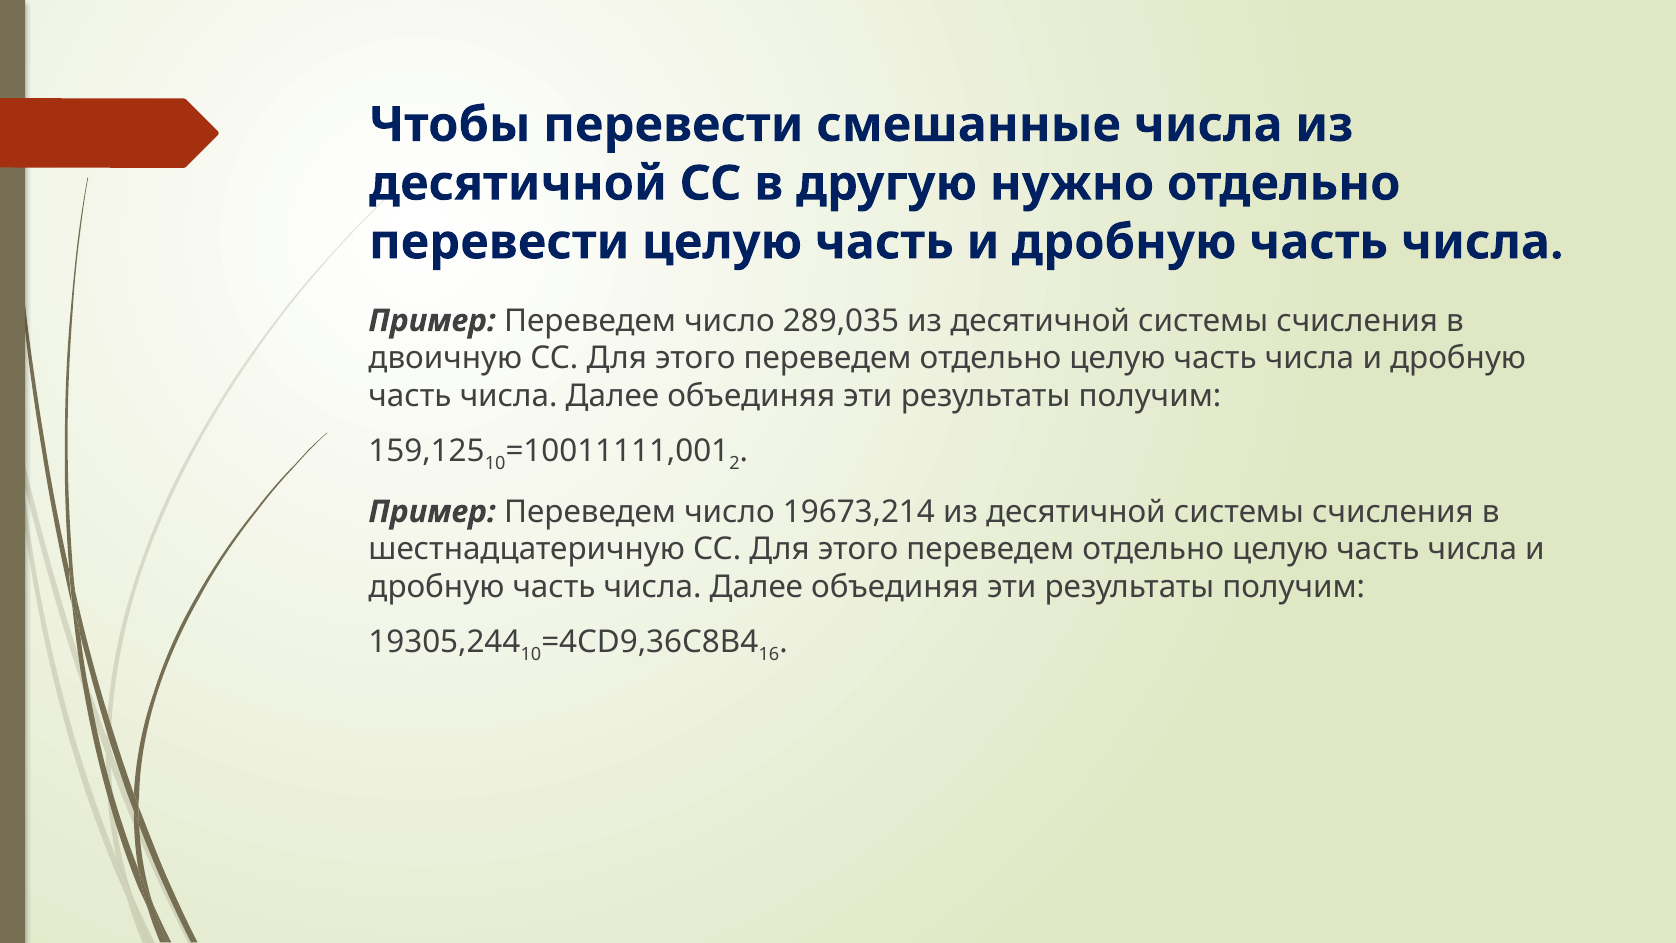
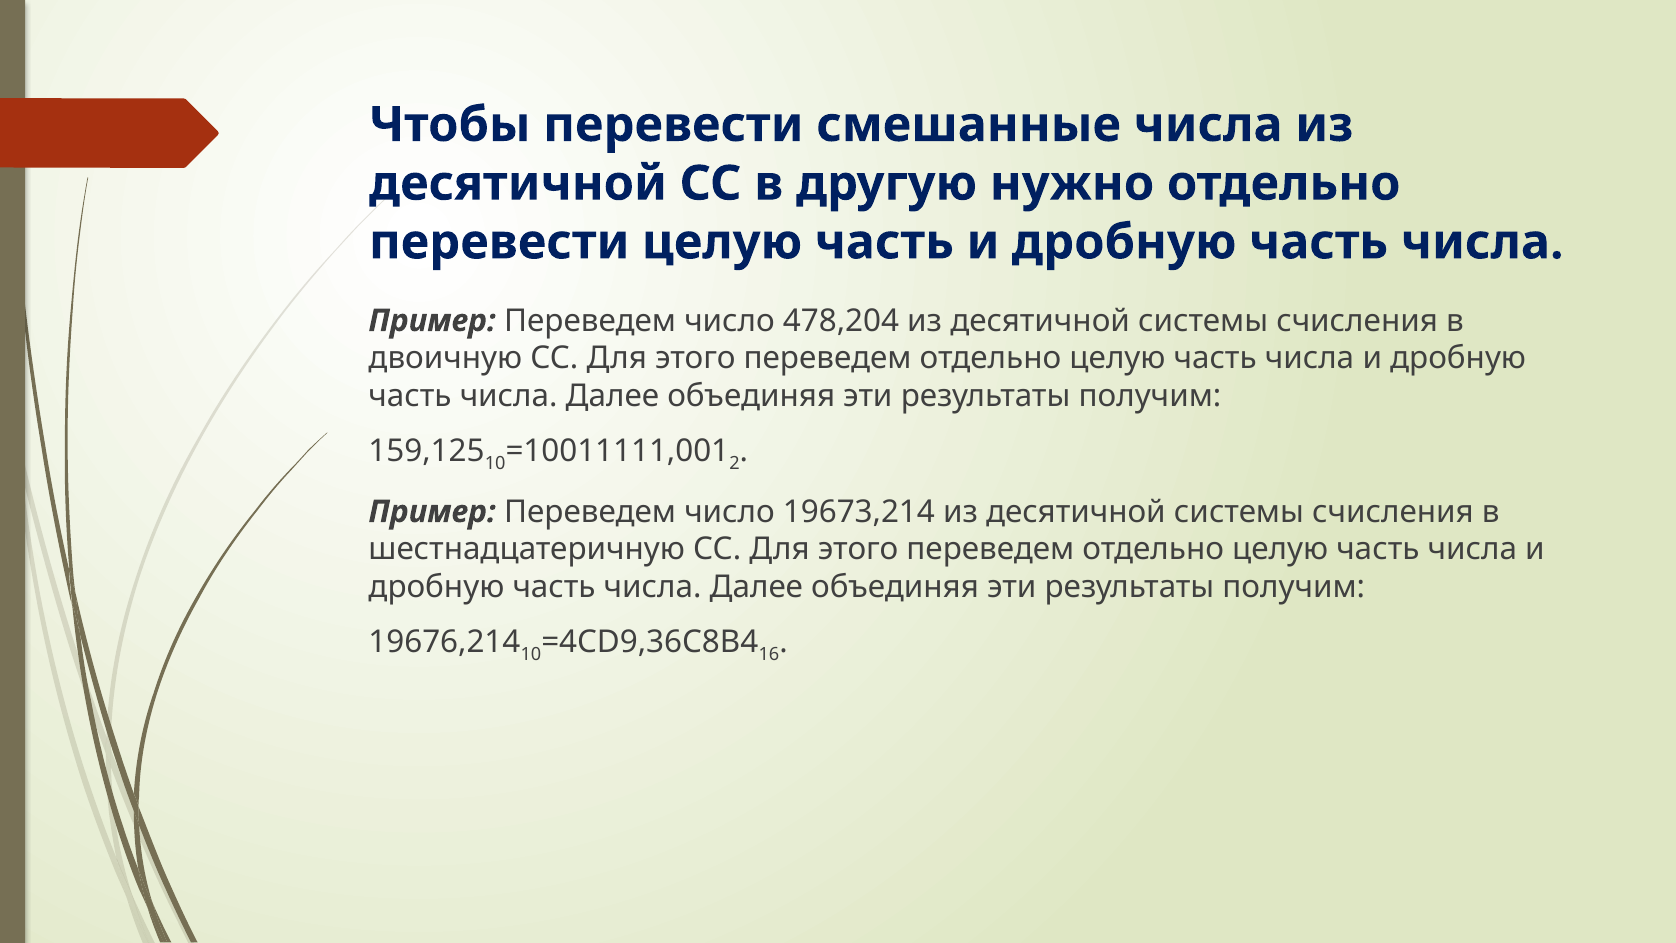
289,035: 289,035 -> 478,204
19305,244: 19305,244 -> 19676,214
